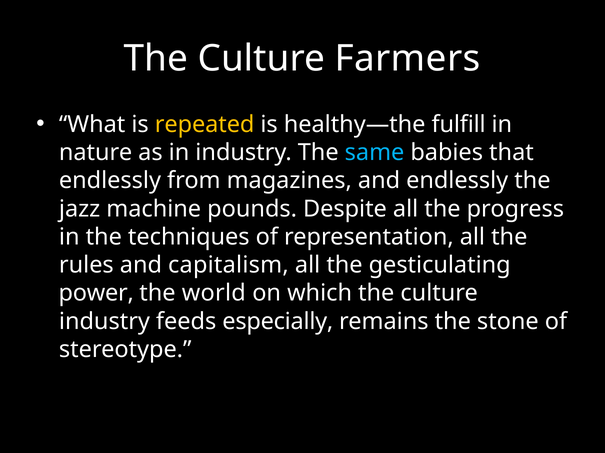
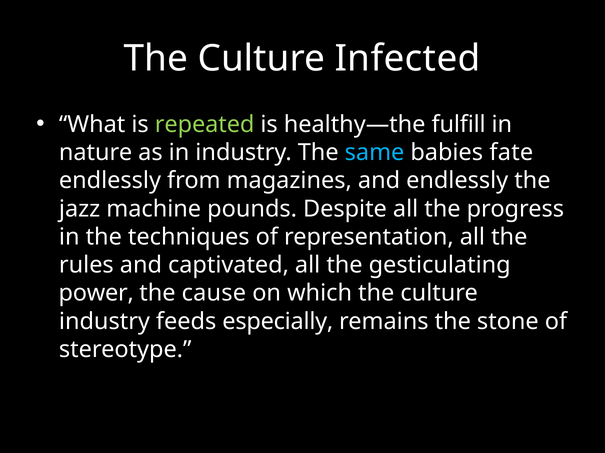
Farmers: Farmers -> Infected
repeated colour: yellow -> light green
that: that -> fate
capitalism: capitalism -> captivated
world: world -> cause
